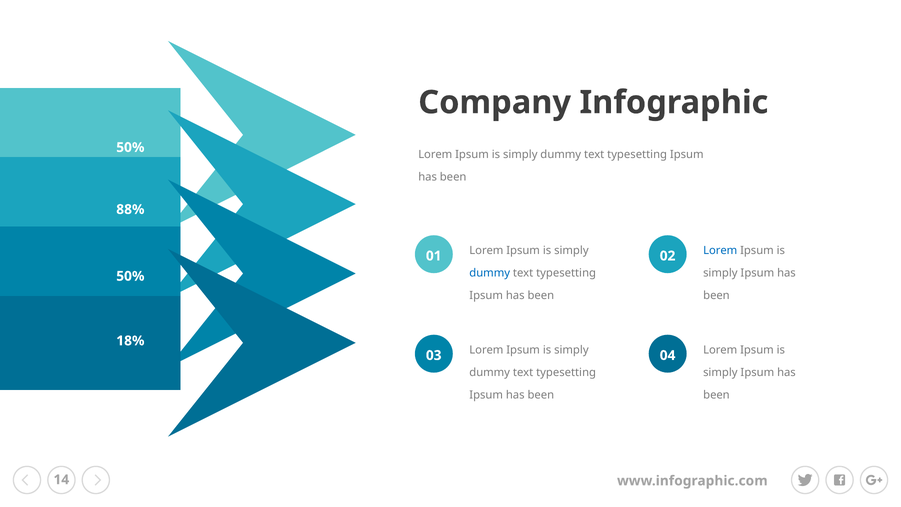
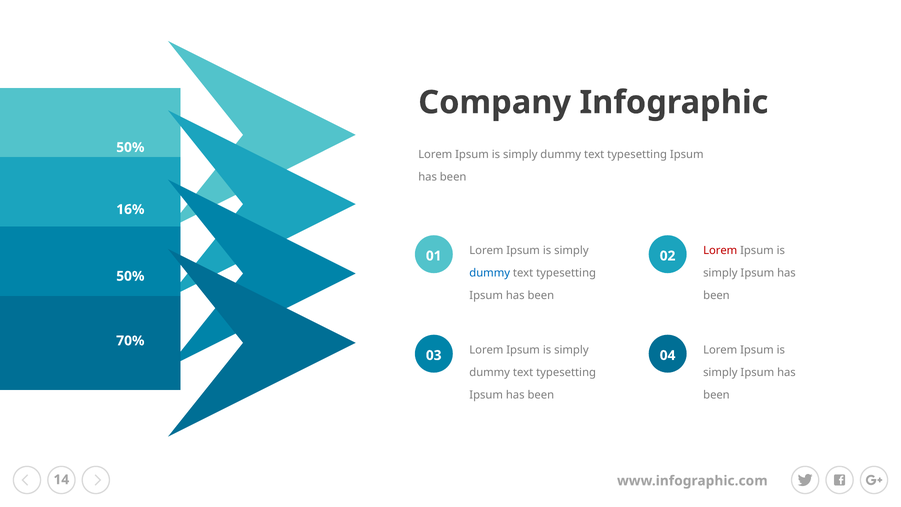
88%: 88% -> 16%
Lorem at (720, 250) colour: blue -> red
18%: 18% -> 70%
